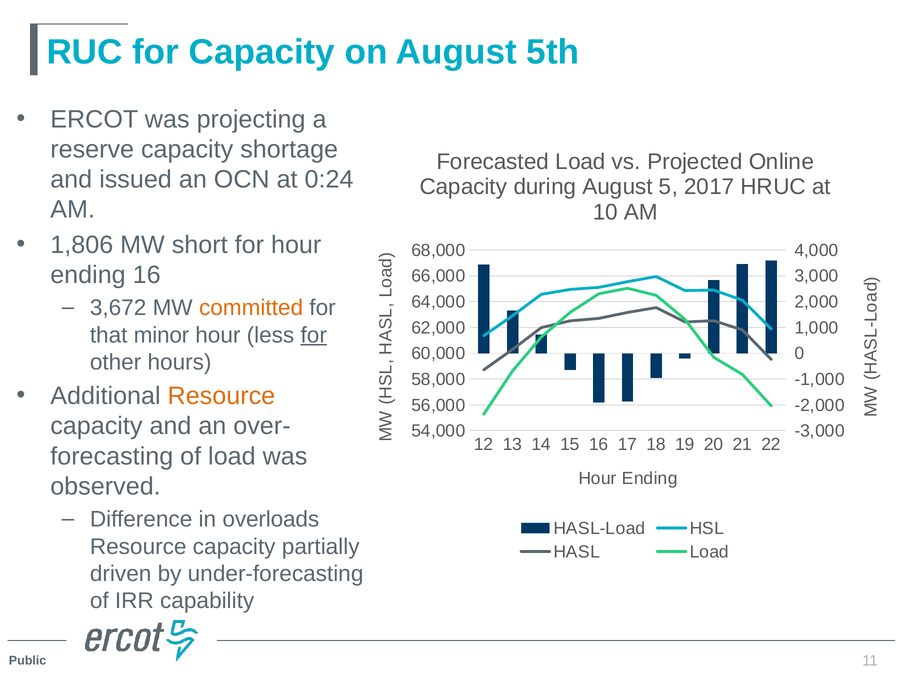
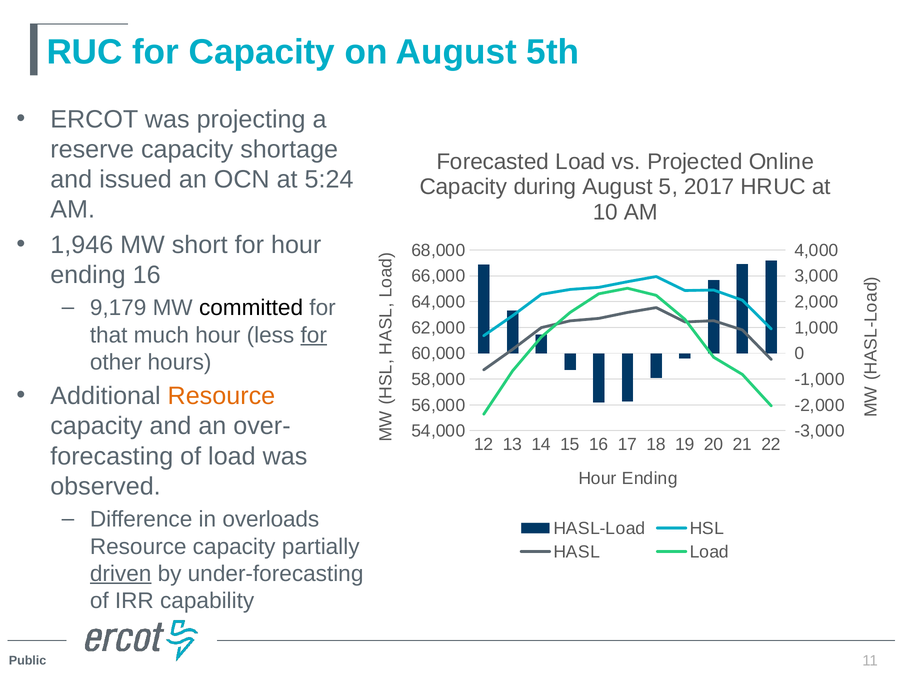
0:24: 0:24 -> 5:24
1,806: 1,806 -> 1,946
3,672: 3,672 -> 9,179
committed colour: orange -> black
minor: minor -> much
driven underline: none -> present
